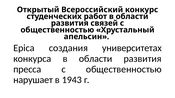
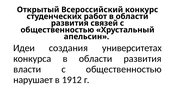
Epica: Epica -> Идеи
пресса: пресса -> власти
1943: 1943 -> 1912
